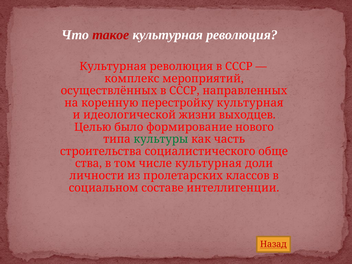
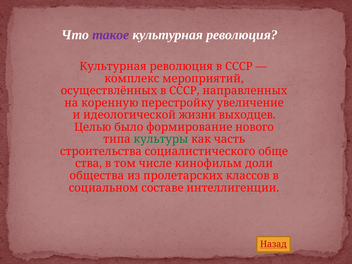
такое colour: red -> purple
перестройку культурная: культурная -> увеличение
числе культурная: культурная -> кинофильм
личности: личности -> общества
